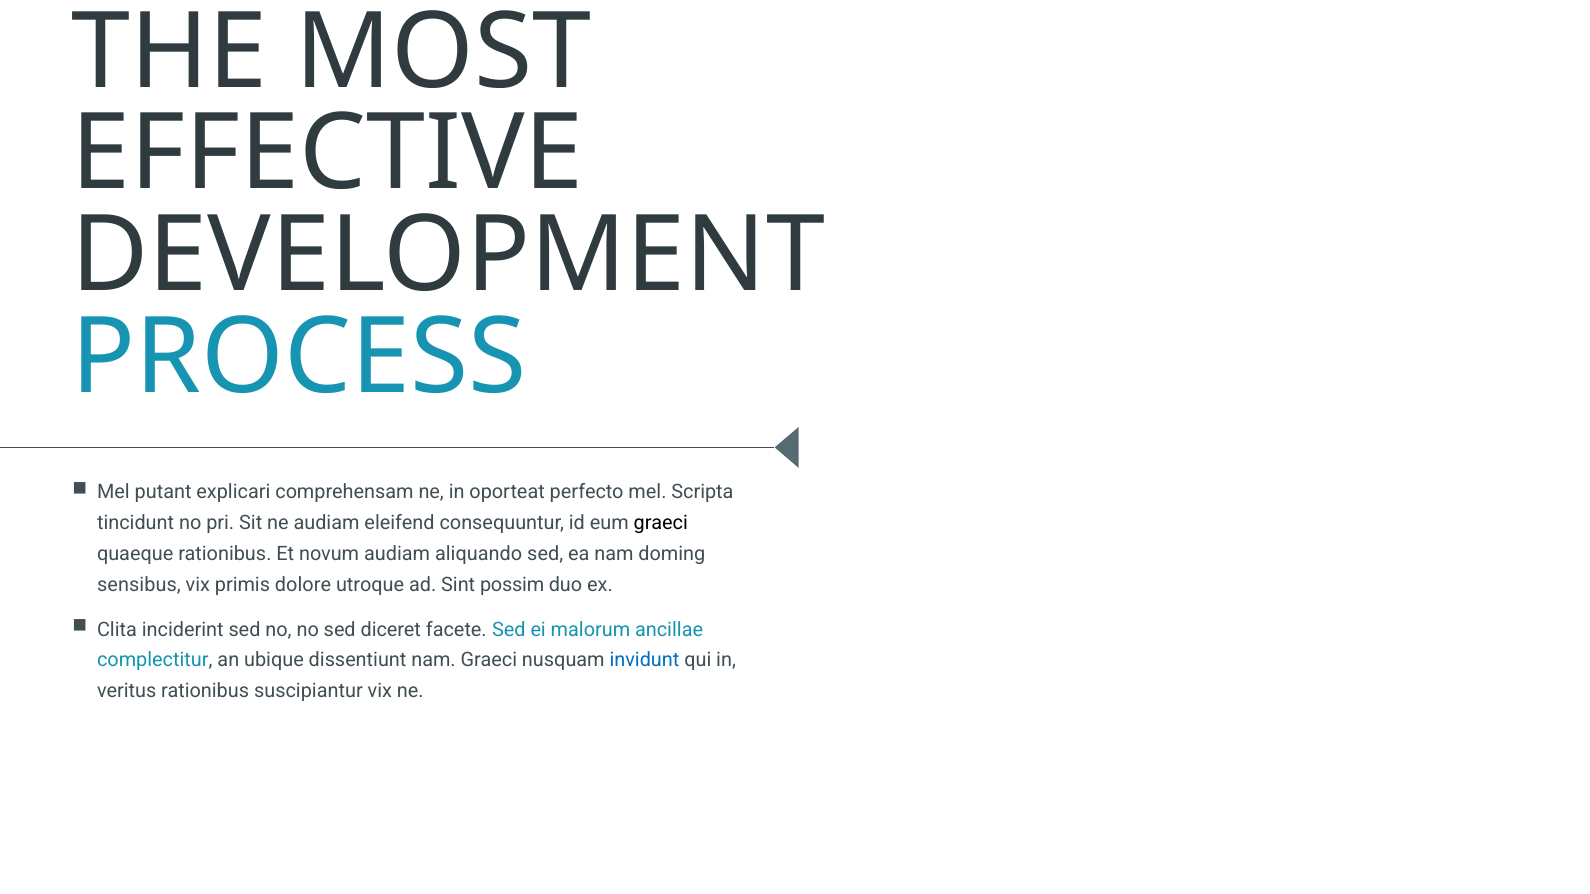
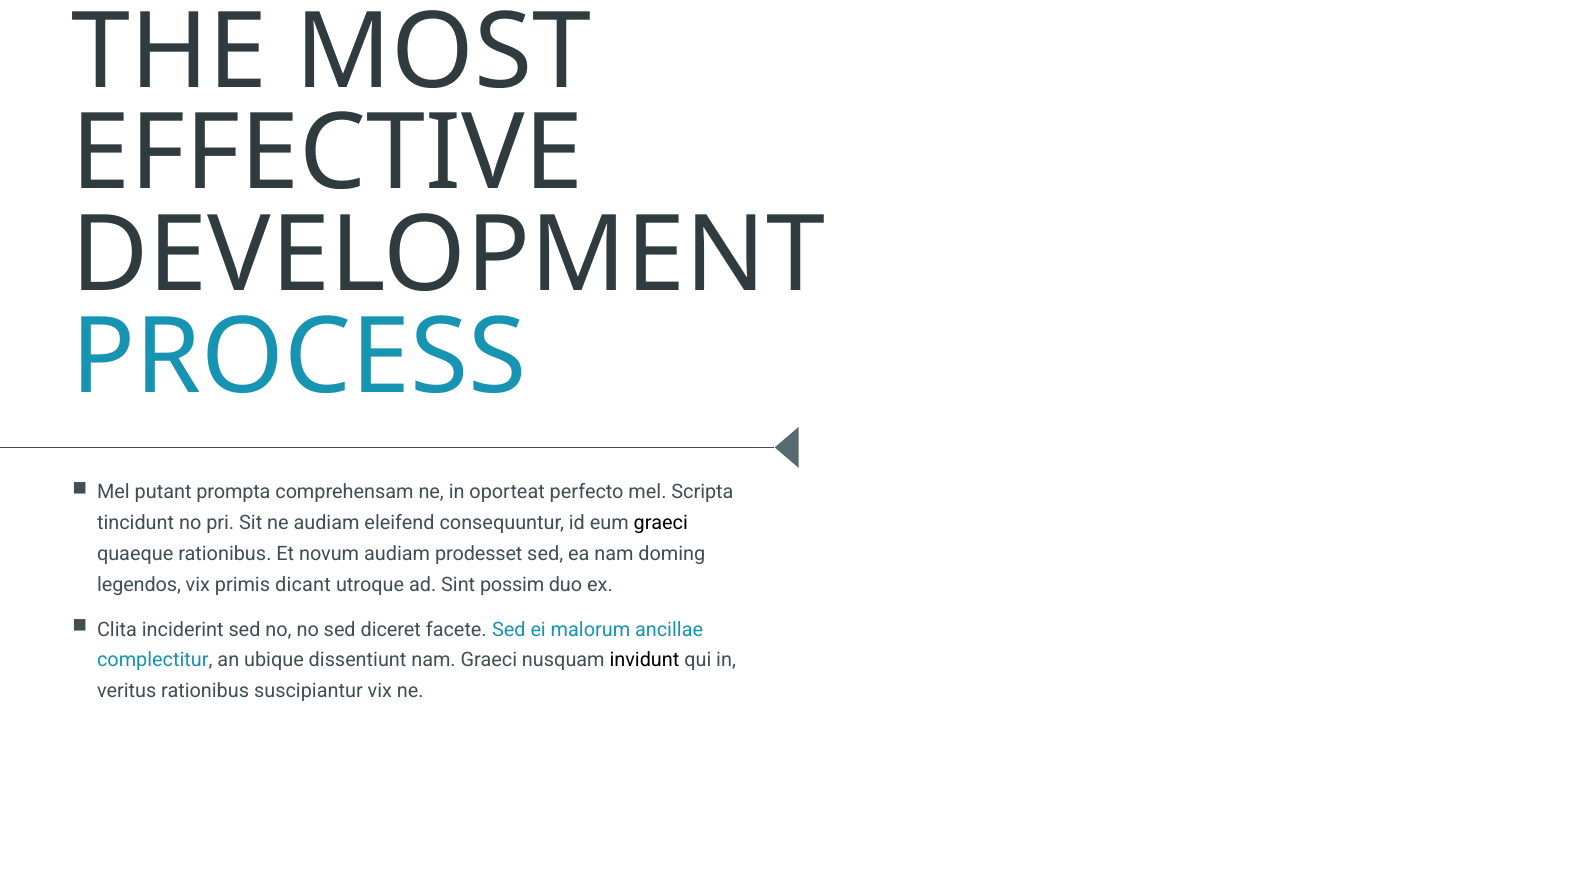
explicari: explicari -> prompta
aliquando: aliquando -> prodesset
sensibus: sensibus -> legendos
dolore: dolore -> dicant
invidunt colour: blue -> black
